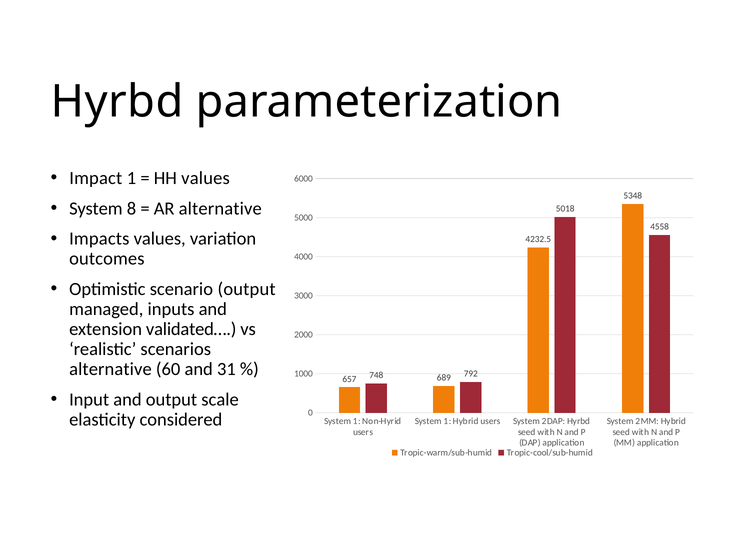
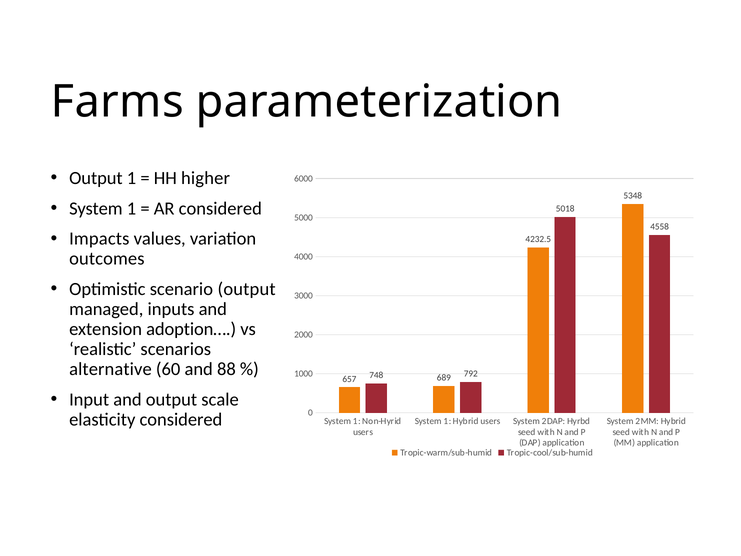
Hyrbd at (117, 102): Hyrbd -> Farms
Impact at (96, 178): Impact -> Output
HH values: values -> higher
8 at (132, 208): 8 -> 1
AR alternative: alternative -> considered
validated…: validated… -> adoption…
31: 31 -> 88
